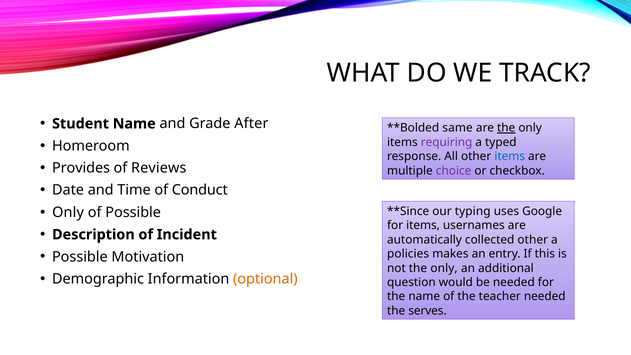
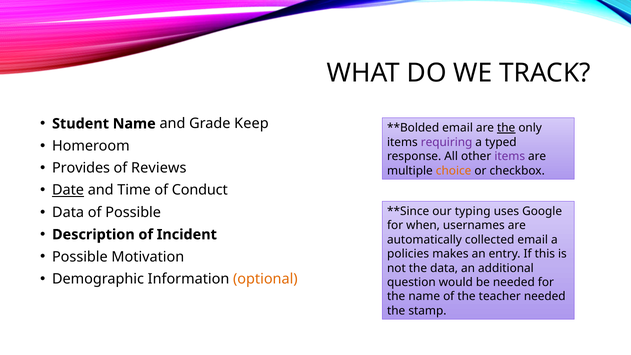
After: After -> Keep
same at (458, 128): same -> email
items at (510, 156) colour: blue -> purple
choice colour: purple -> orange
Date underline: none -> present
Only at (68, 212): Only -> Data
for items: items -> when
collected other: other -> email
not the only: only -> data
serves: serves -> stamp
